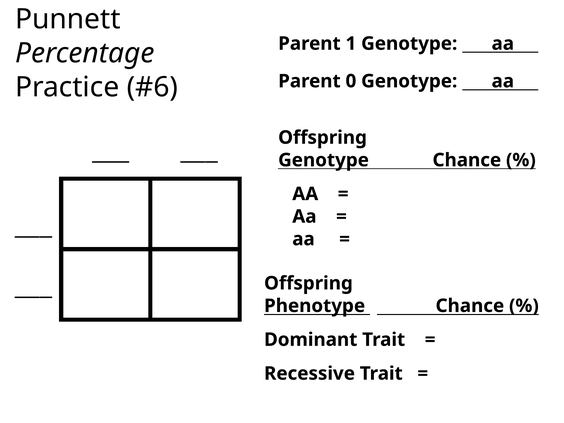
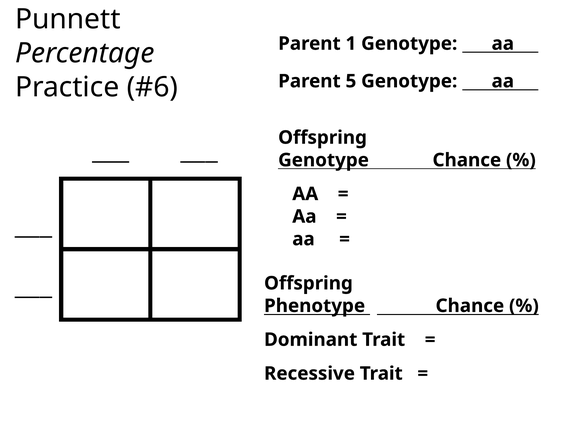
0: 0 -> 5
